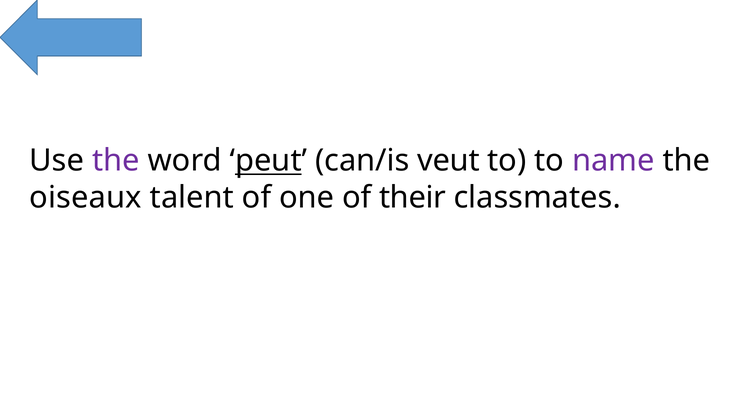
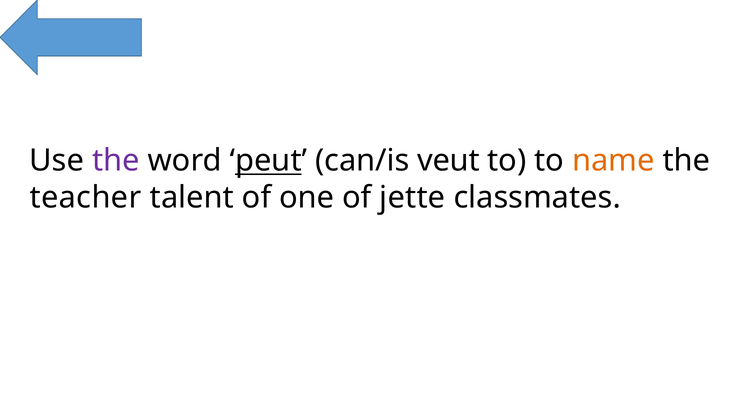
name colour: purple -> orange
oiseaux: oiseaux -> teacher
their: their -> jette
